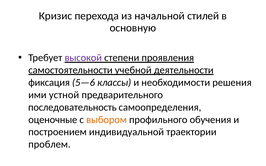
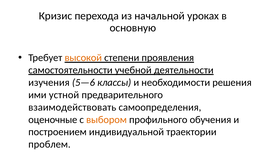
стилей: стилей -> уроках
высокой colour: purple -> orange
фиксация: фиксация -> изучения
последовательность: последовательность -> взаимодействовать
